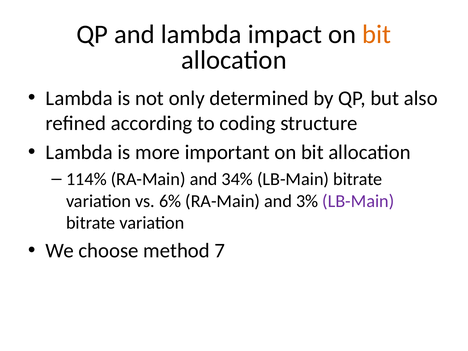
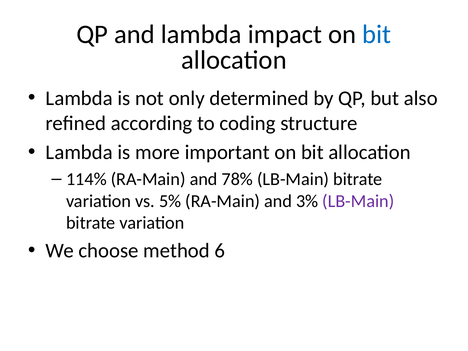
bit at (377, 35) colour: orange -> blue
34%: 34% -> 78%
6%: 6% -> 5%
7: 7 -> 6
